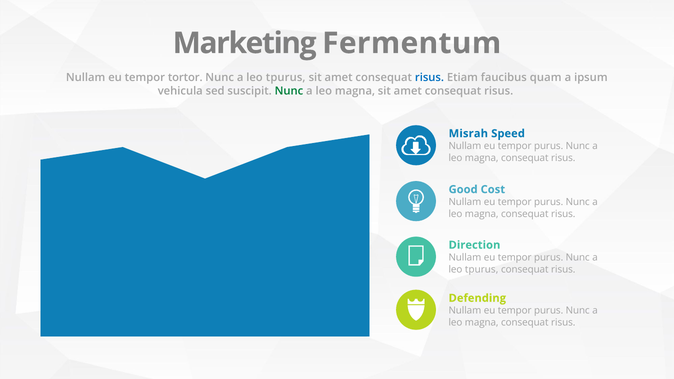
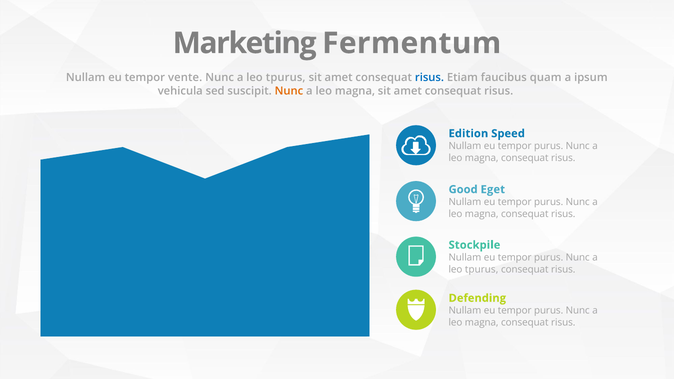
tortor: tortor -> vente
Nunc at (289, 91) colour: green -> orange
Misrah: Misrah -> Edition
Cost: Cost -> Eget
Direction: Direction -> Stockpile
